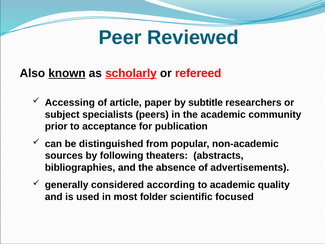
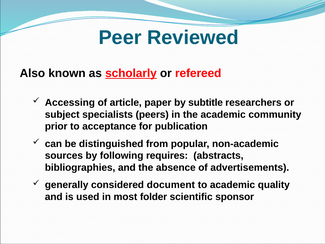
known underline: present -> none
theaters: theaters -> requires
according: according -> document
focused: focused -> sponsor
